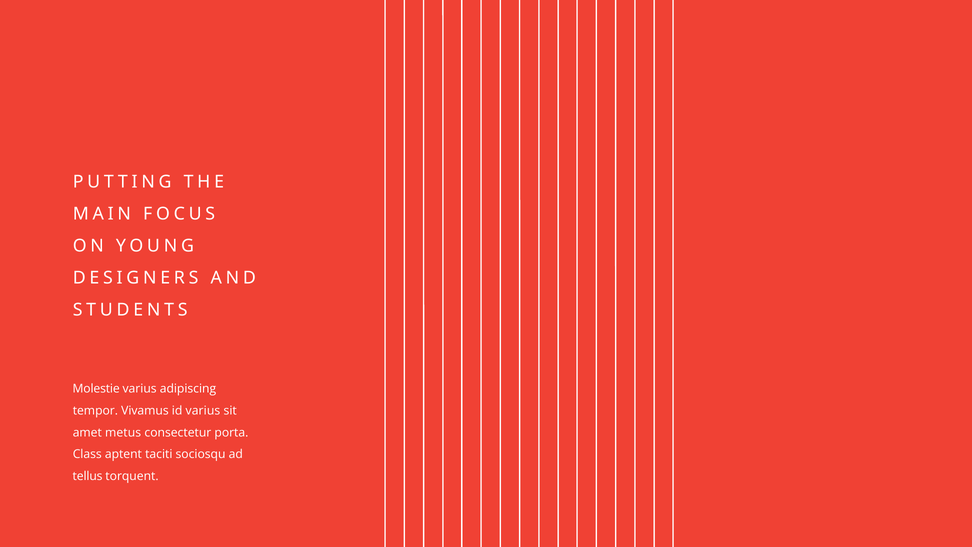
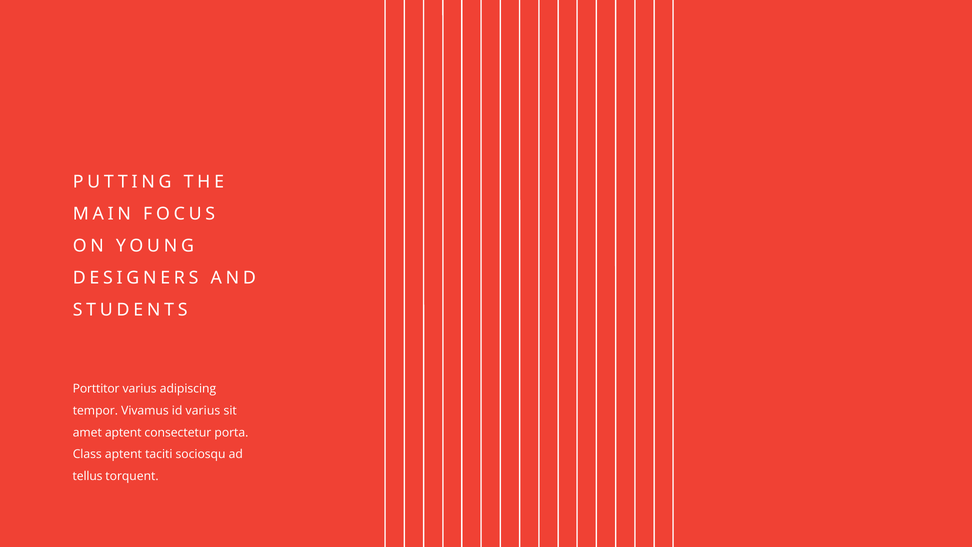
Molestie: Molestie -> Porttitor
amet metus: metus -> aptent
